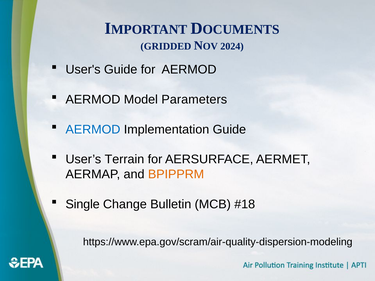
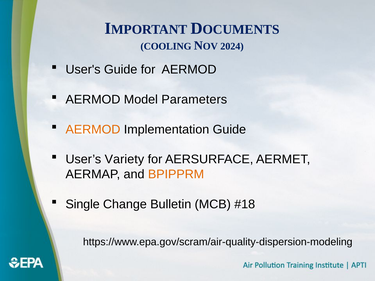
GRIDDED: GRIDDED -> COOLING
AERMOD at (93, 130) colour: blue -> orange
Terrain: Terrain -> Variety
